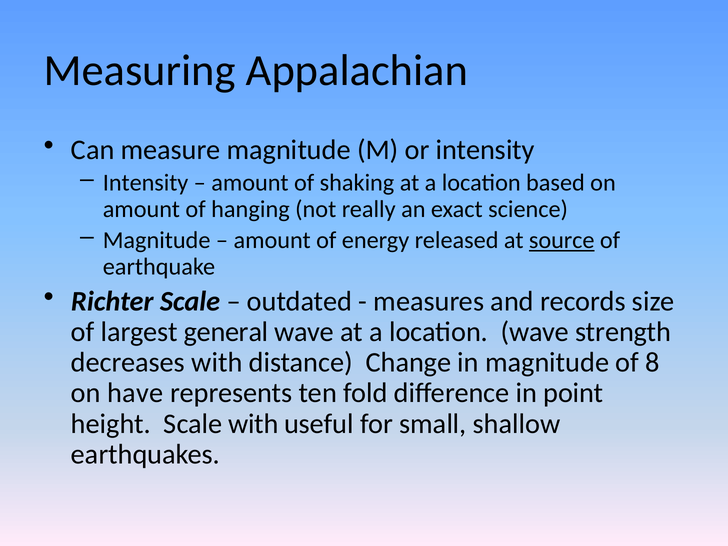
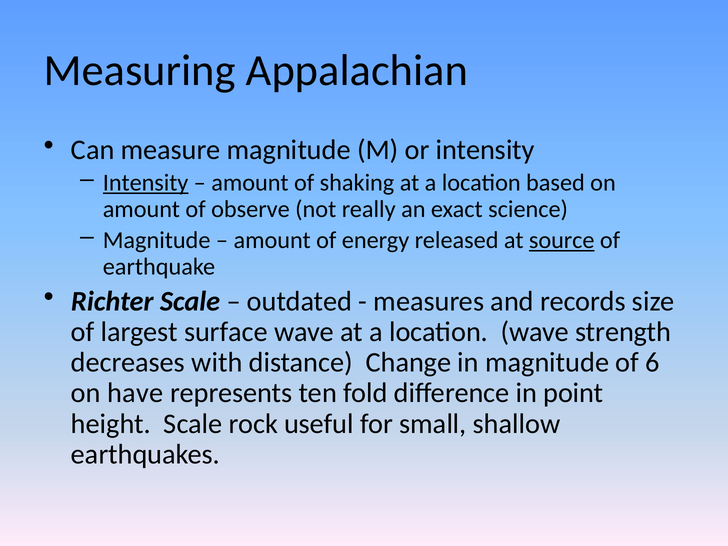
Intensity at (146, 183) underline: none -> present
hanging: hanging -> observe
general: general -> surface
8: 8 -> 6
Scale with: with -> rock
